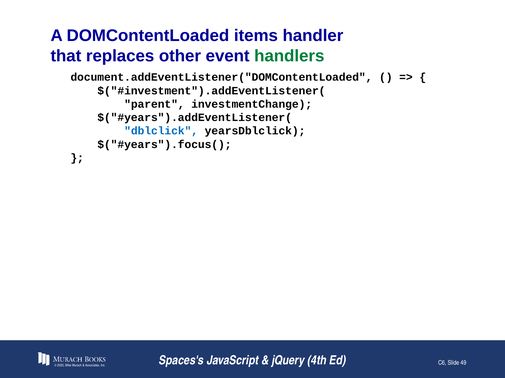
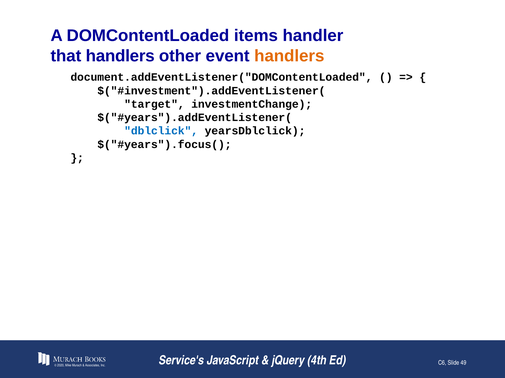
that replaces: replaces -> handlers
handlers at (289, 56) colour: green -> orange
parent: parent -> target
Spaces's: Spaces's -> Service's
